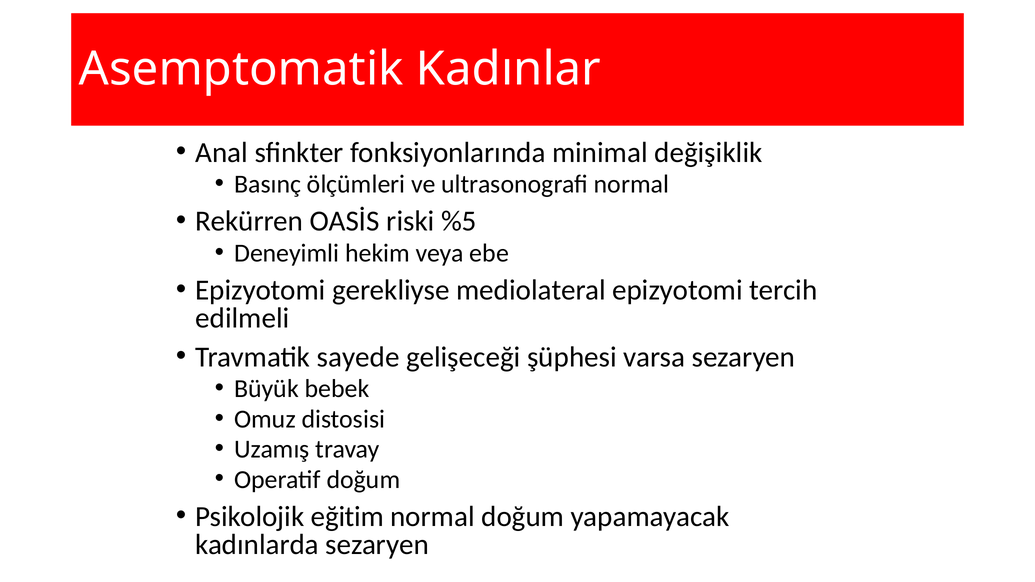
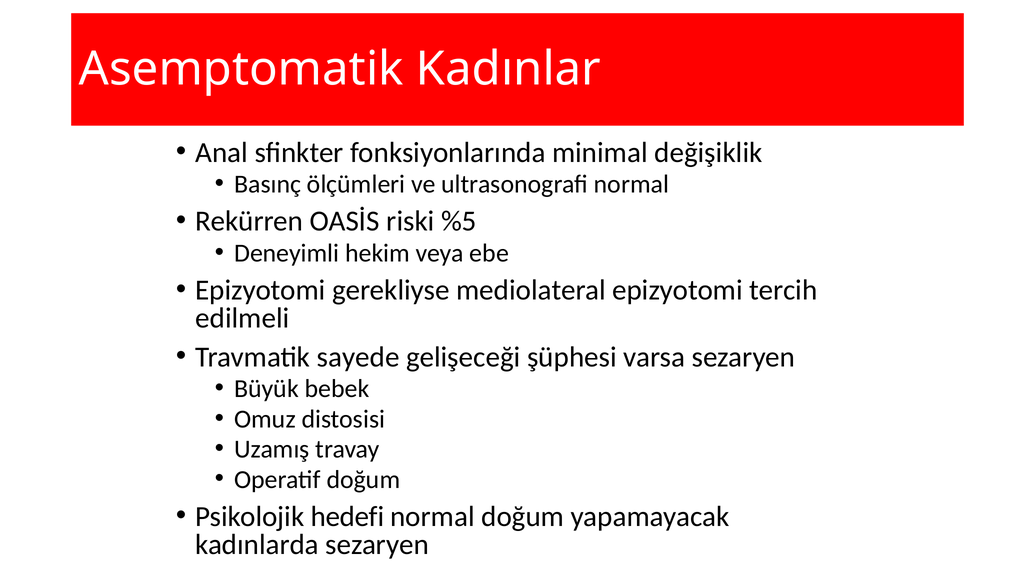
eğitim: eğitim -> hedefi
